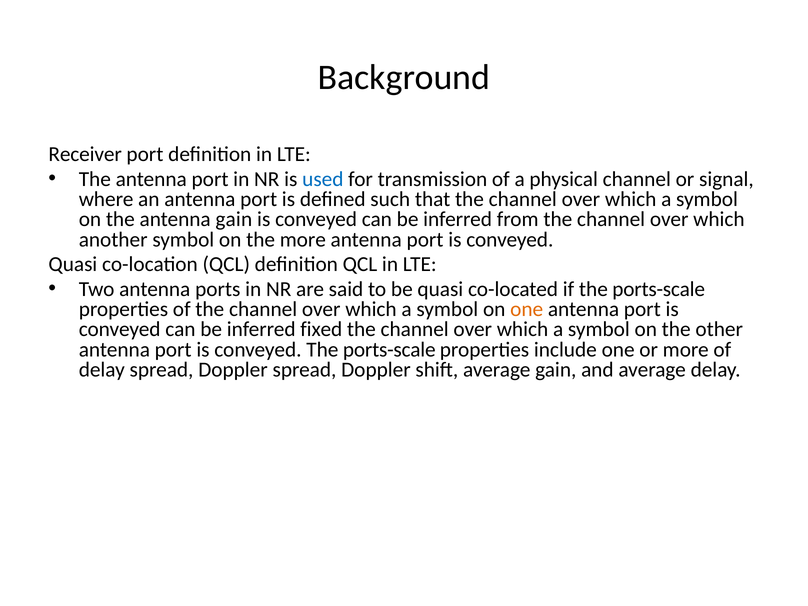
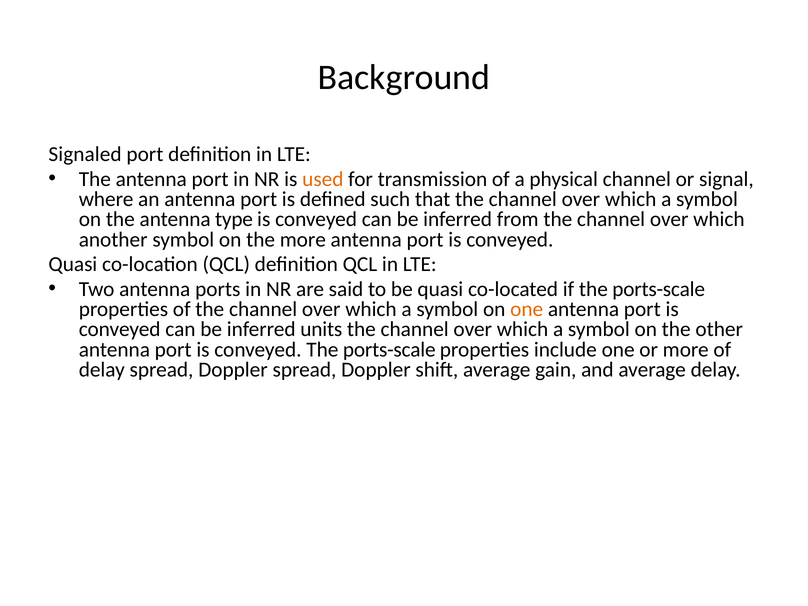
Receiver: Receiver -> Signaled
used colour: blue -> orange
antenna gain: gain -> type
fixed: fixed -> units
